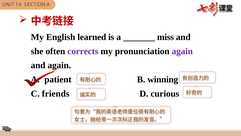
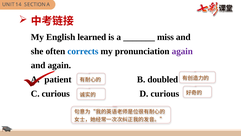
corrects colour: purple -> blue
winning: winning -> doubled
C friends: friends -> curious
